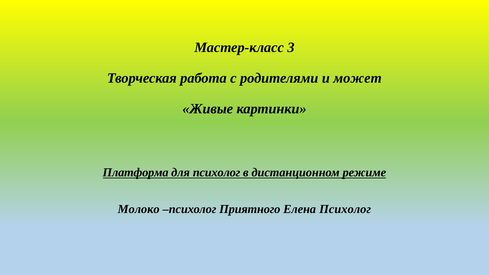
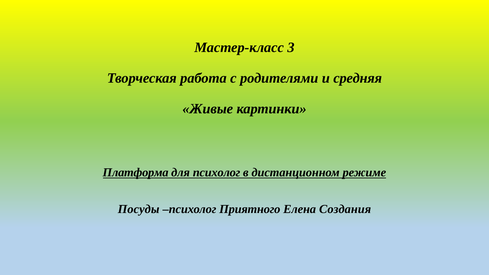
может: может -> средняя
Молоко: Молоко -> Посуды
Елена Психолог: Психолог -> Создания
